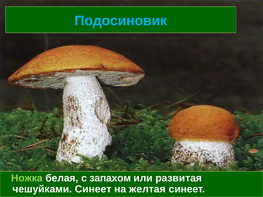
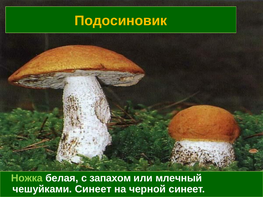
Подосиновик colour: light blue -> yellow
развитая: развитая -> млечный
желтая: желтая -> черной
